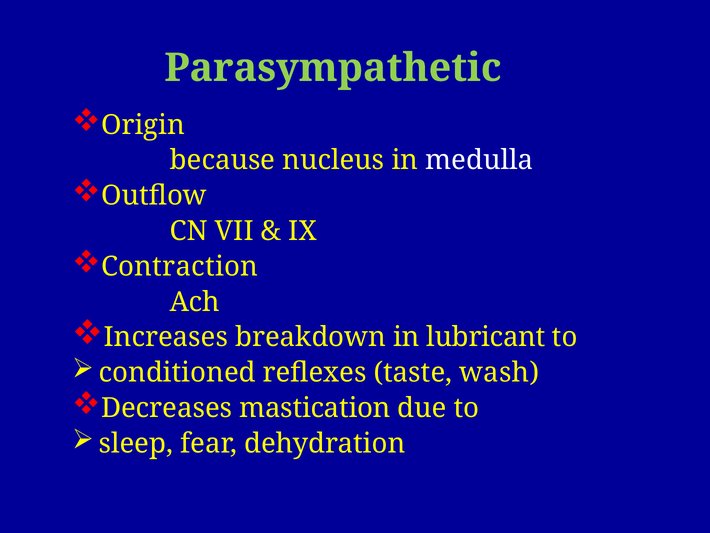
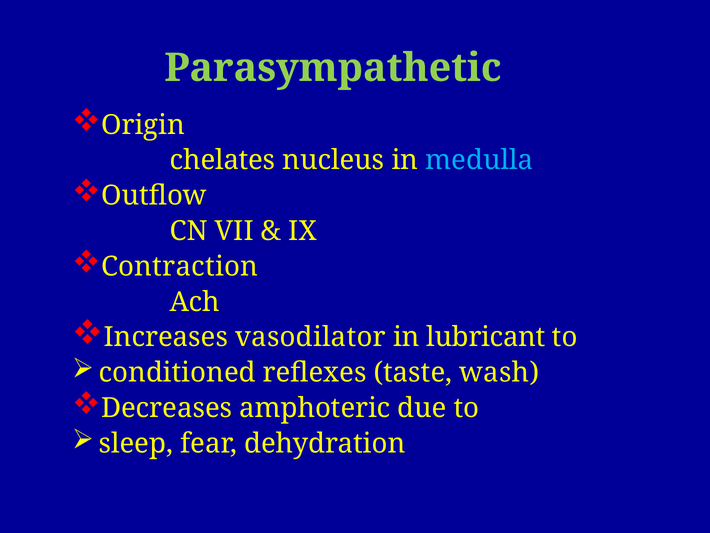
because: because -> chelates
medulla colour: white -> light blue
breakdown: breakdown -> vasodilator
mastication: mastication -> amphoteric
